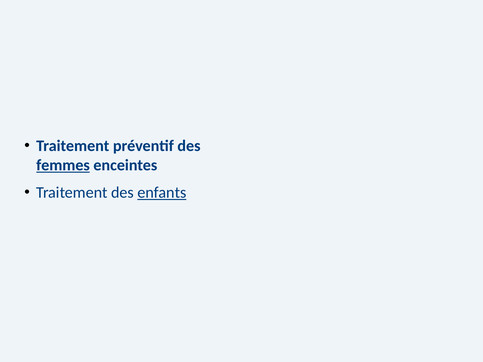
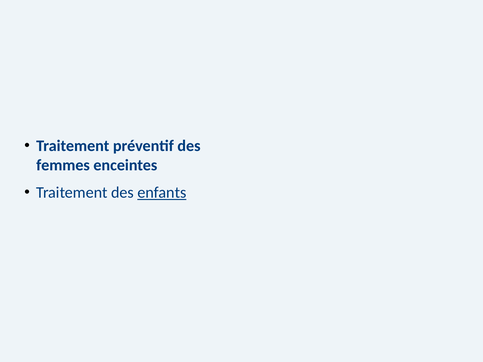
femmes underline: present -> none
